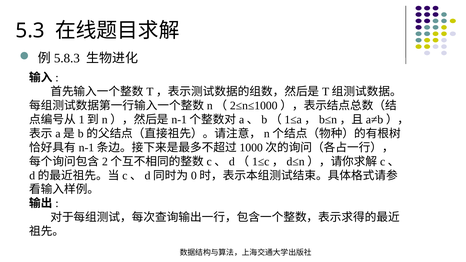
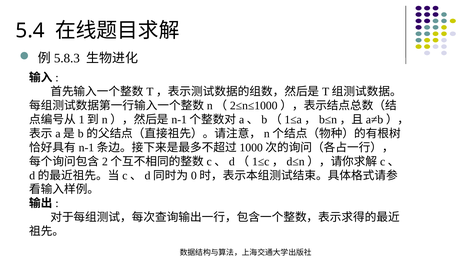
5.3: 5.3 -> 5.4
